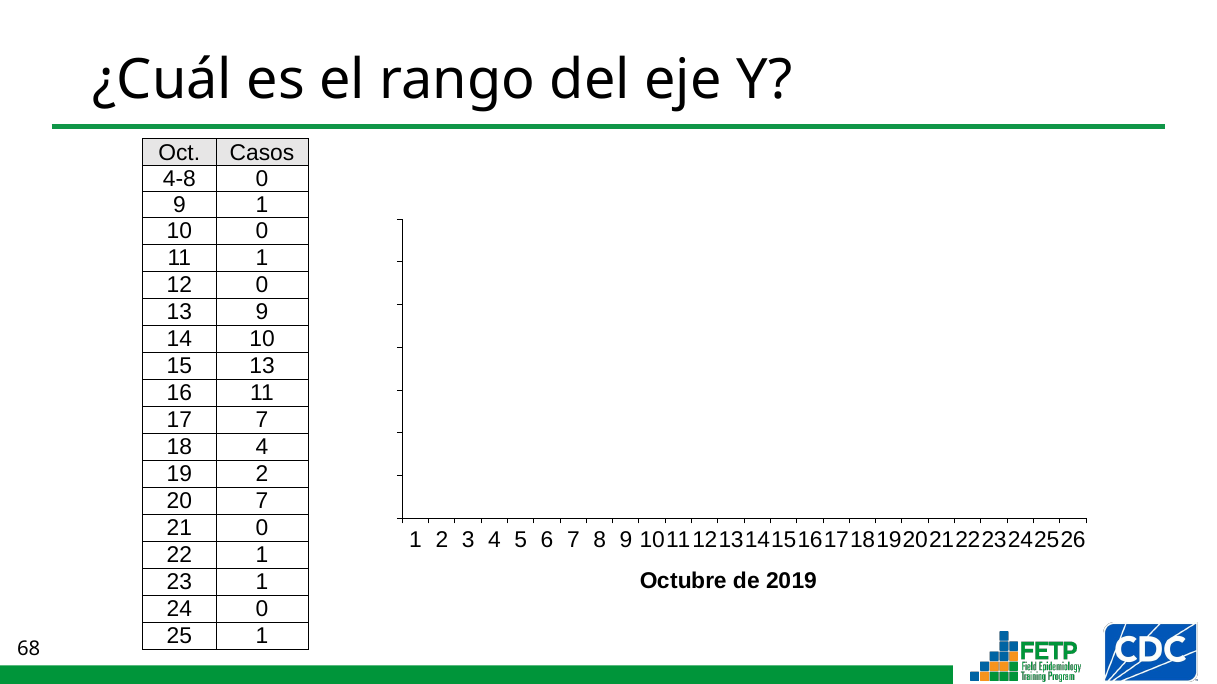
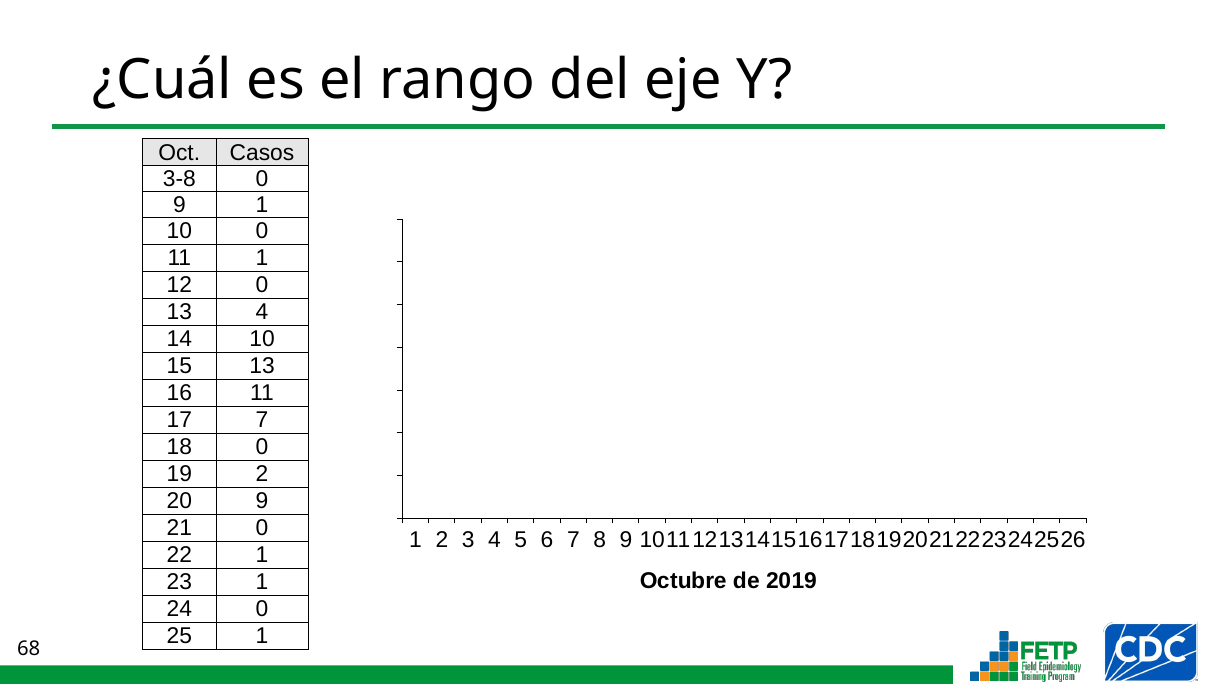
4-8: 4-8 -> 3-8
13 9: 9 -> 4
18 4: 4 -> 0
20 7: 7 -> 9
